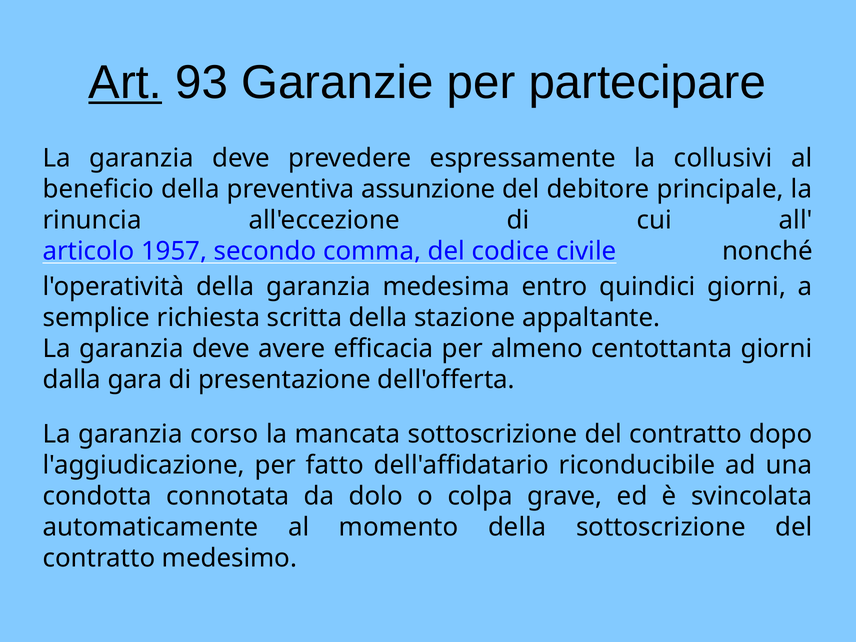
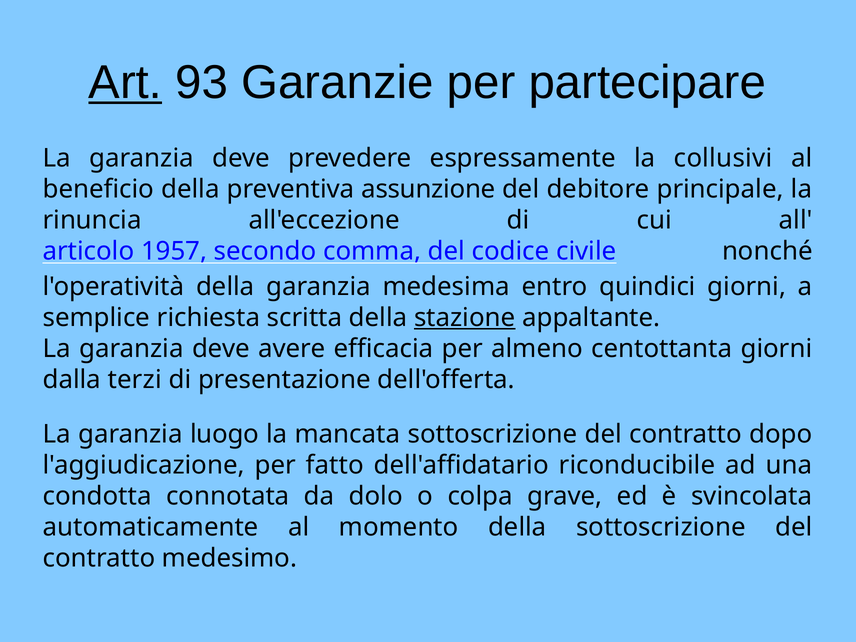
stazione underline: none -> present
gara: gara -> terzi
corso: corso -> luogo
